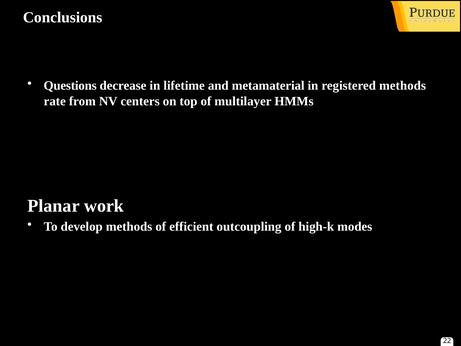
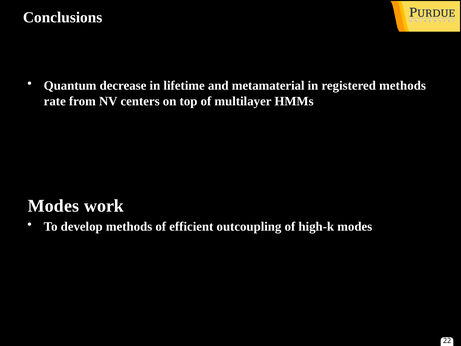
Questions: Questions -> Quantum
Planar at (54, 206): Planar -> Modes
